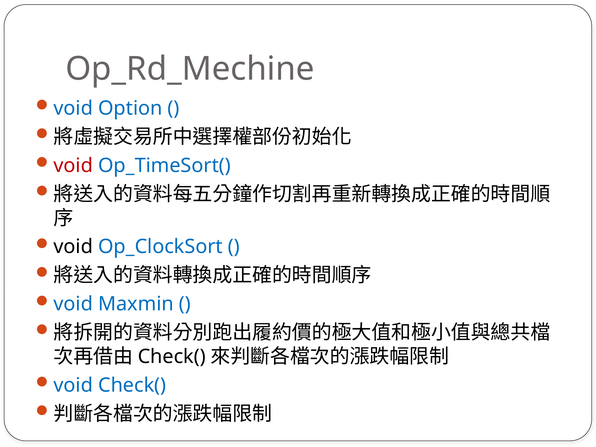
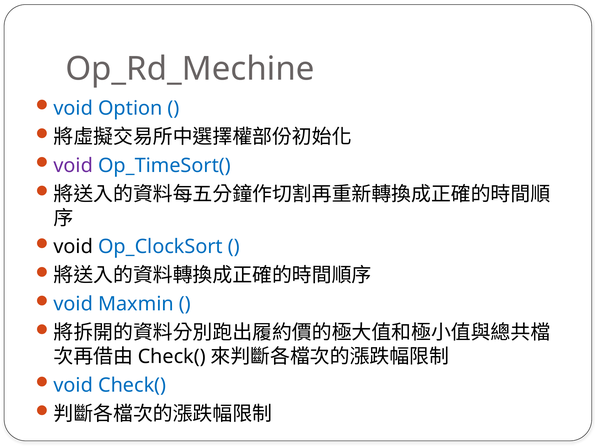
void at (73, 166) colour: red -> purple
